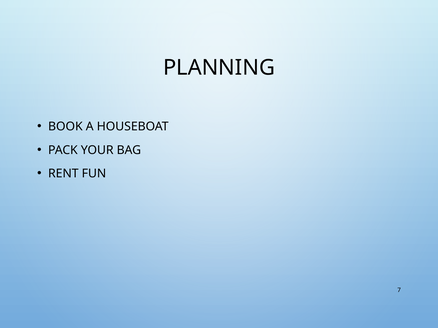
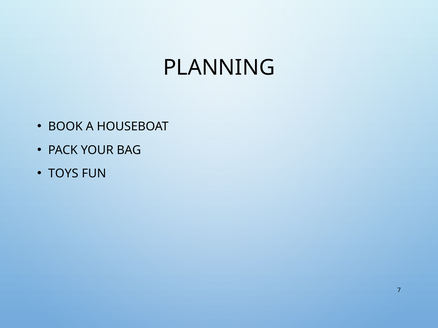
RENT: RENT -> TOYS
